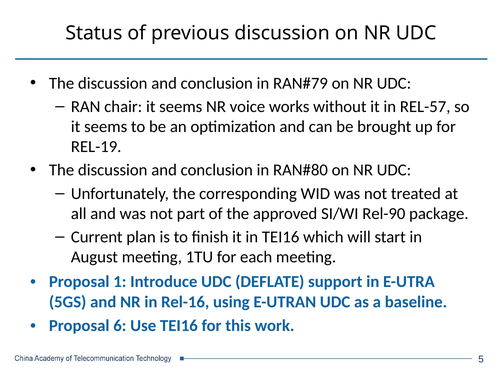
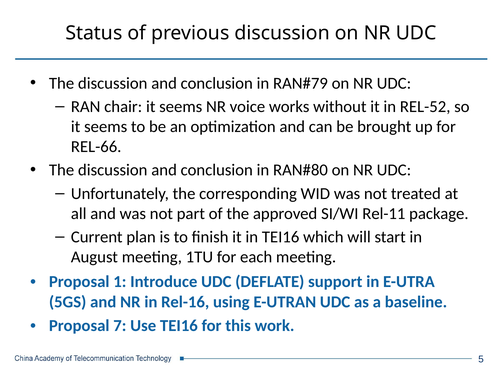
REL-57: REL-57 -> REL-52
REL-19: REL-19 -> REL-66
Rel-90: Rel-90 -> Rel-11
6: 6 -> 7
